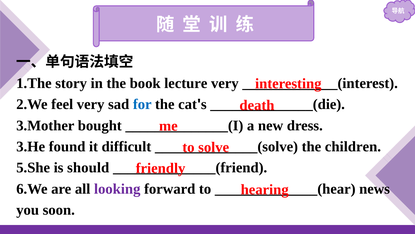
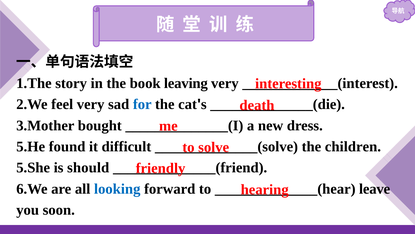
lecture: lecture -> leaving
3.He: 3.He -> 5.He
looking colour: purple -> blue
news: news -> leave
